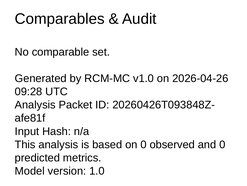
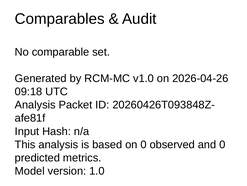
09:28: 09:28 -> 09:18
